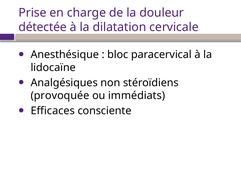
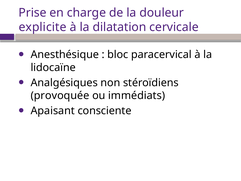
détectée: détectée -> explicite
Efficaces: Efficaces -> Apaisant
